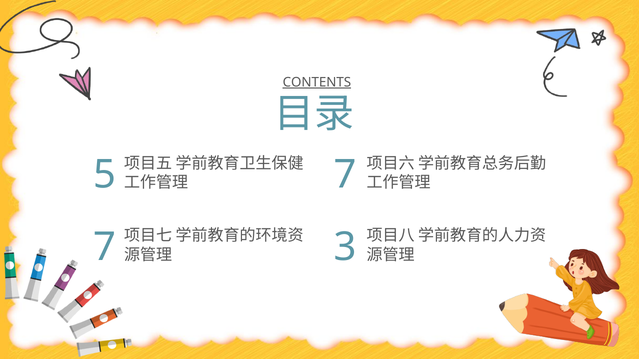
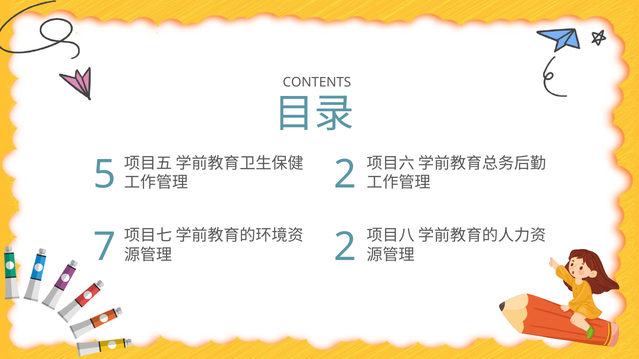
CONTENTS underline: present -> none
5 7: 7 -> 2
7 3: 3 -> 2
